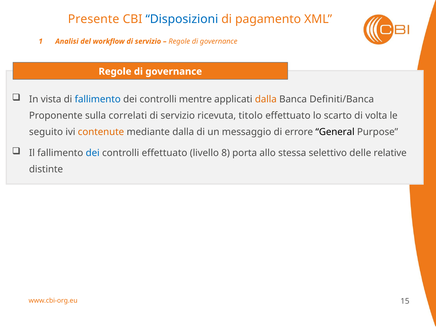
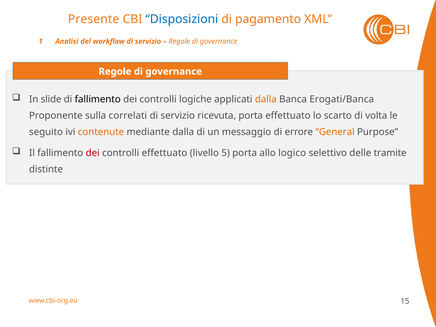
vista: vista -> slide
fallimento at (98, 99) colour: blue -> black
mentre: mentre -> logiche
Definiti/Banca: Definiti/Banca -> Erogati/Banca
ricevuta titolo: titolo -> porta
General colour: black -> orange
dei at (93, 153) colour: blue -> red
8: 8 -> 5
stessa: stessa -> logico
relative: relative -> tramite
